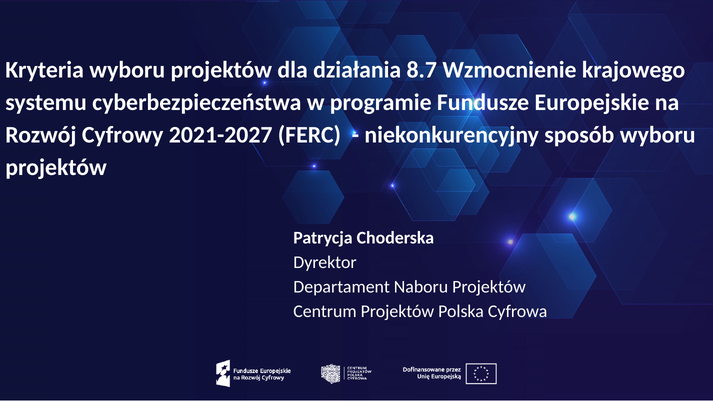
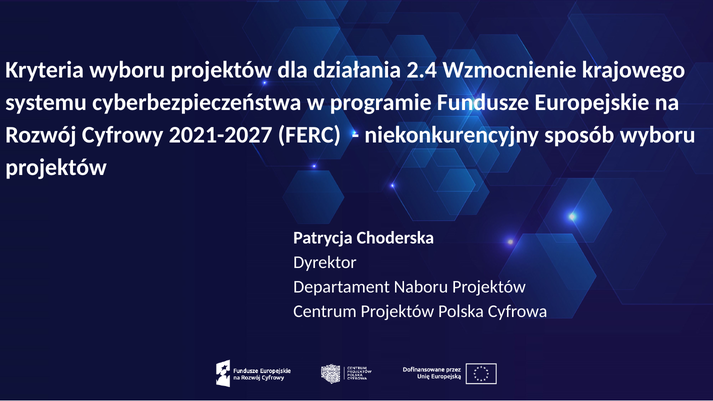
8.7: 8.7 -> 2.4
